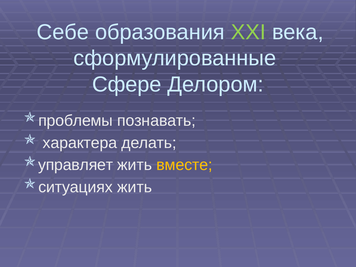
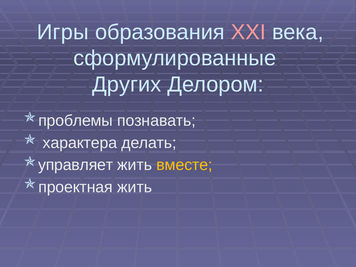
Себе: Себе -> Игры
XXI colour: light green -> pink
Сфере: Сфере -> Других
ситуациях: ситуациях -> проектная
